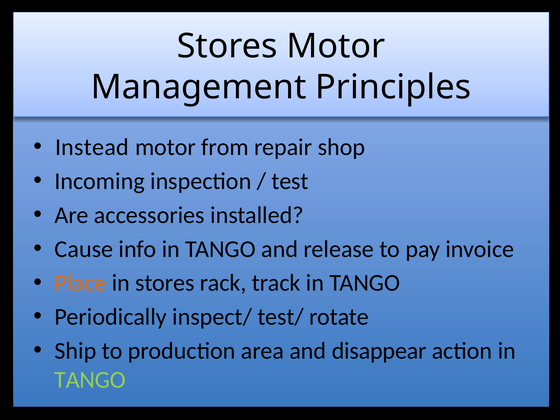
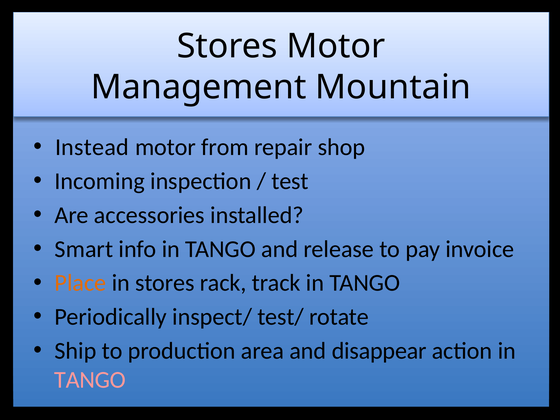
Principles: Principles -> Mountain
Cause: Cause -> Smart
TANGO at (90, 380) colour: light green -> pink
